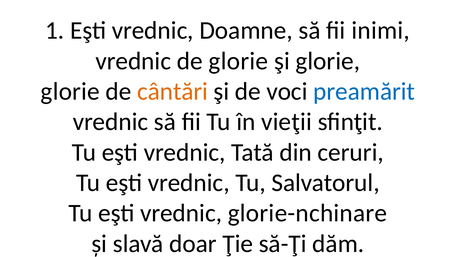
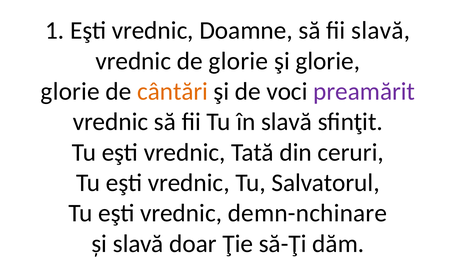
fii inimi: inimi -> slavă
preamărit colour: blue -> purple
în vieţii: vieţii -> slavă
glorie-nchinare: glorie-nchinare -> demn-nchinare
